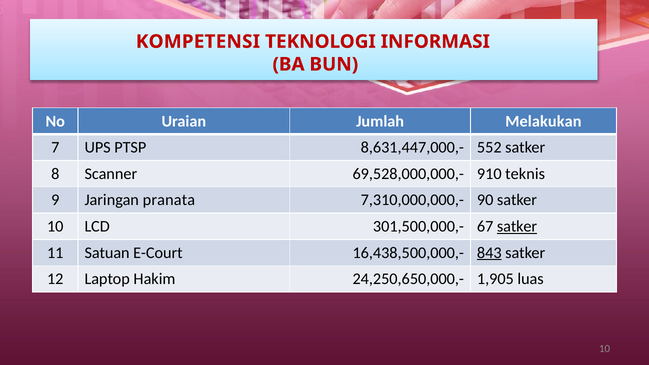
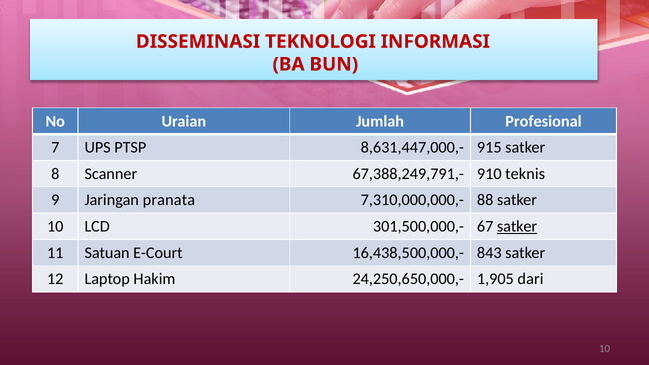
KOMPETENSI: KOMPETENSI -> DISSEMINASI
Melakukan: Melakukan -> Profesional
552: 552 -> 915
69,528,000,000,-: 69,528,000,000,- -> 67,388,249,791,-
90: 90 -> 88
843 underline: present -> none
luas: luas -> dari
